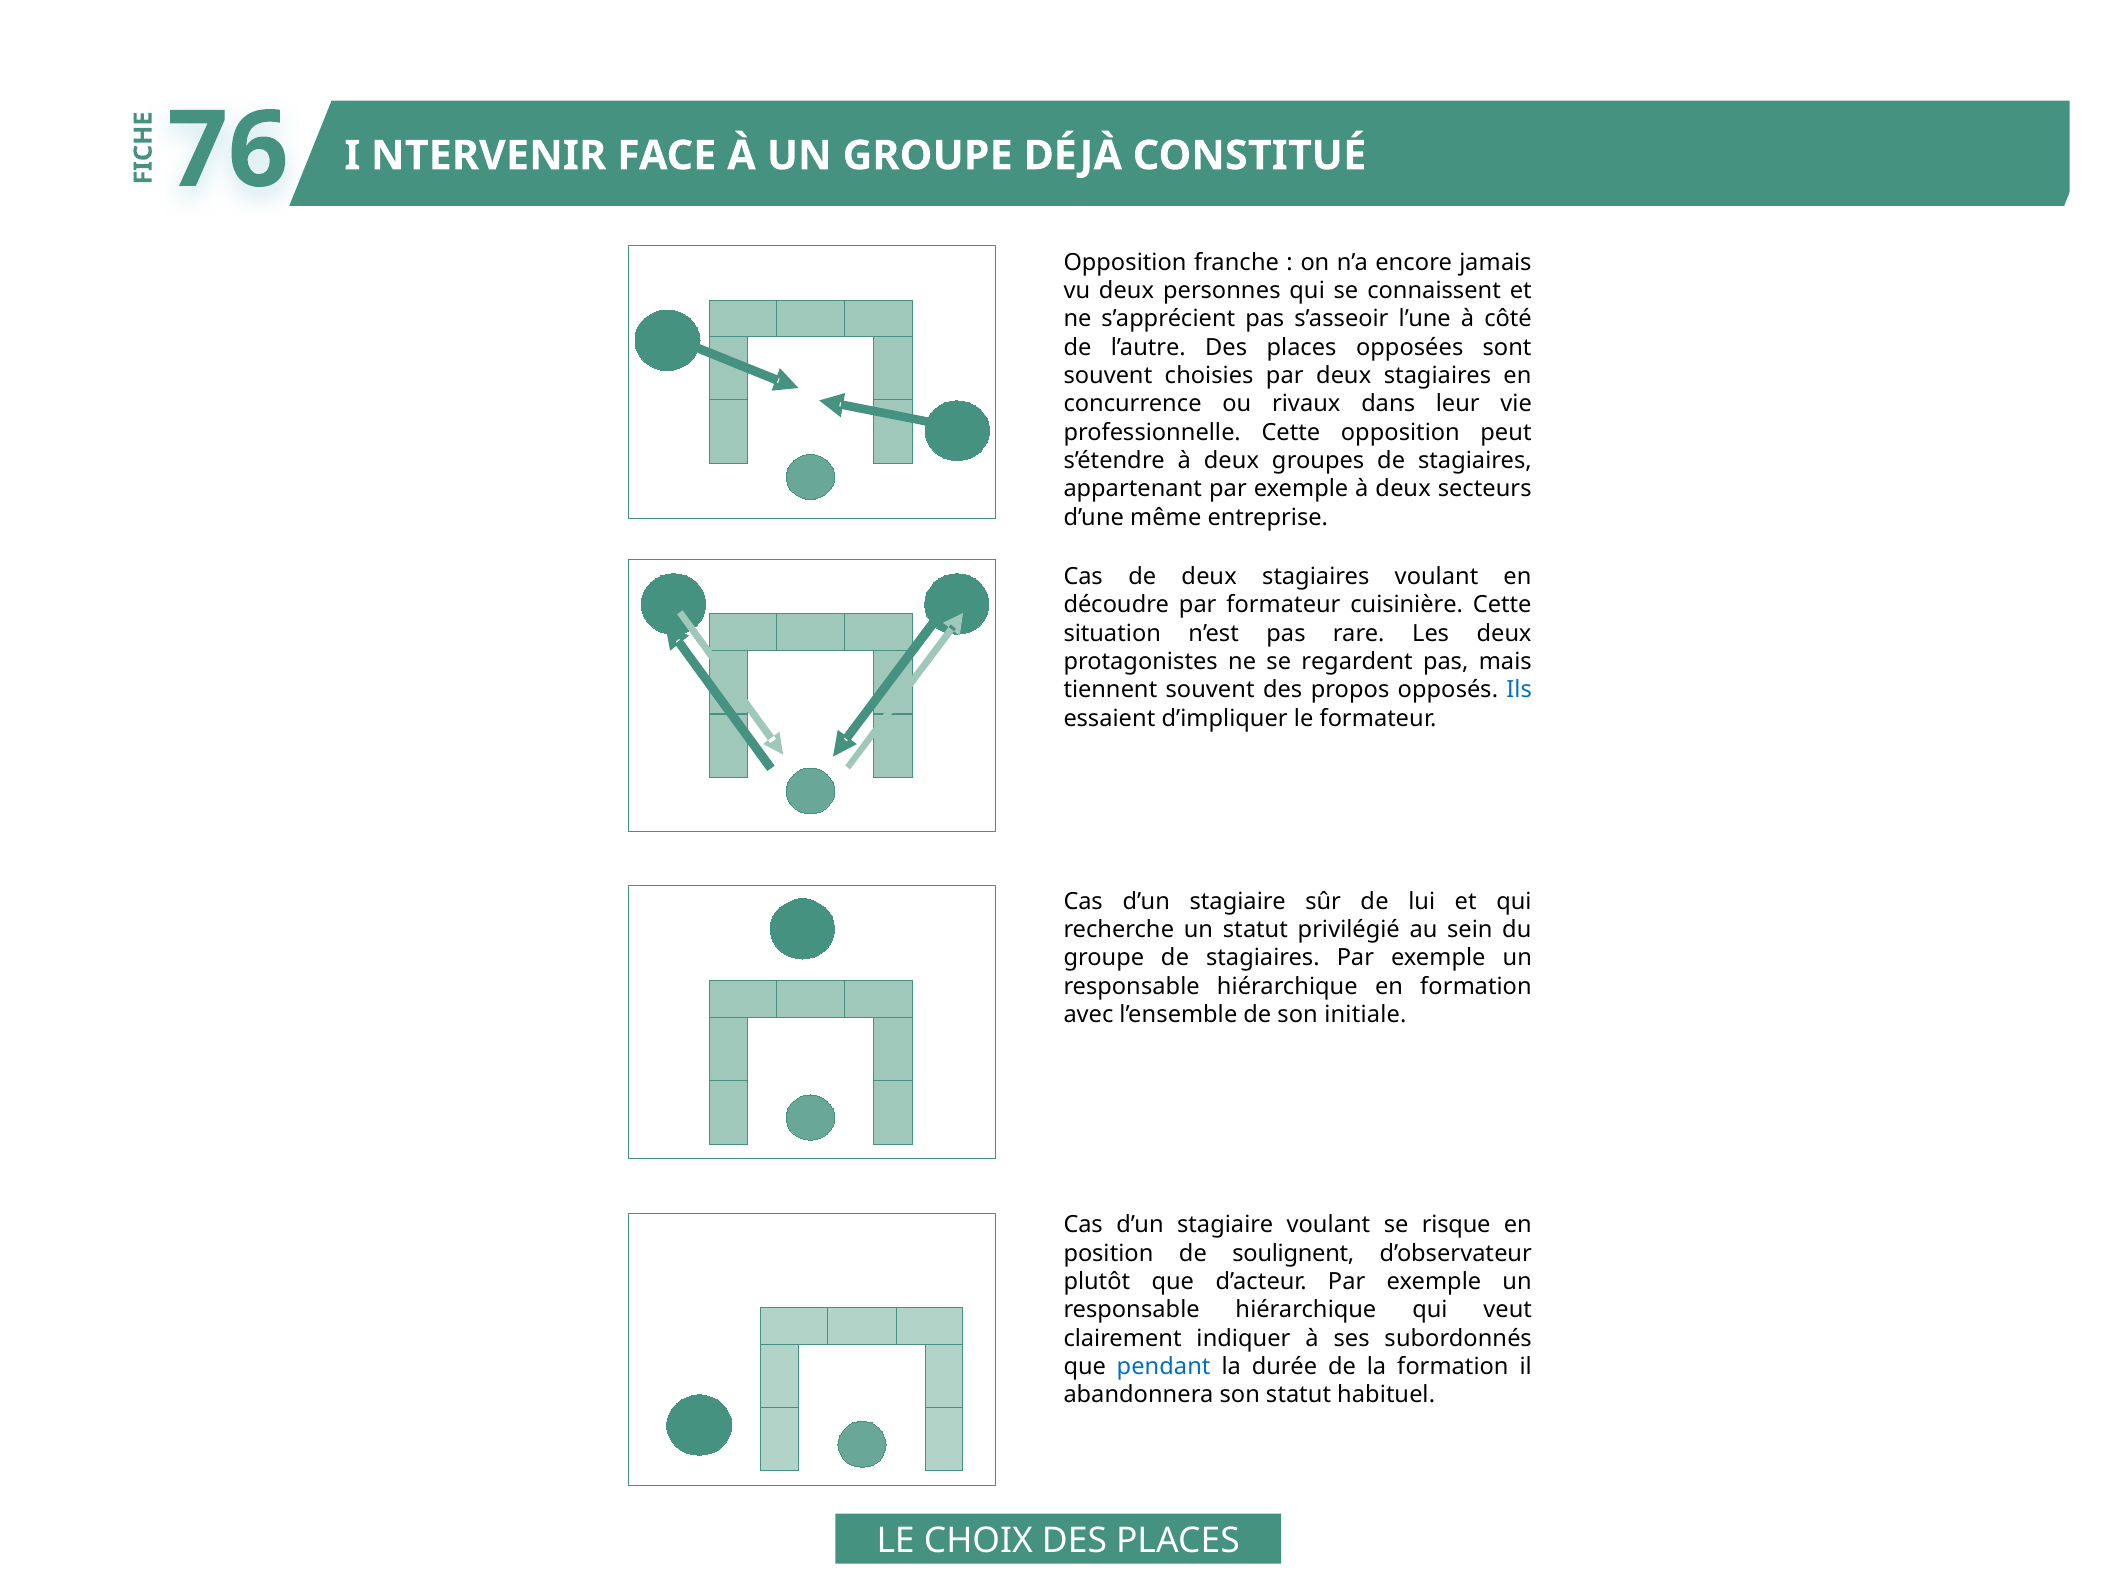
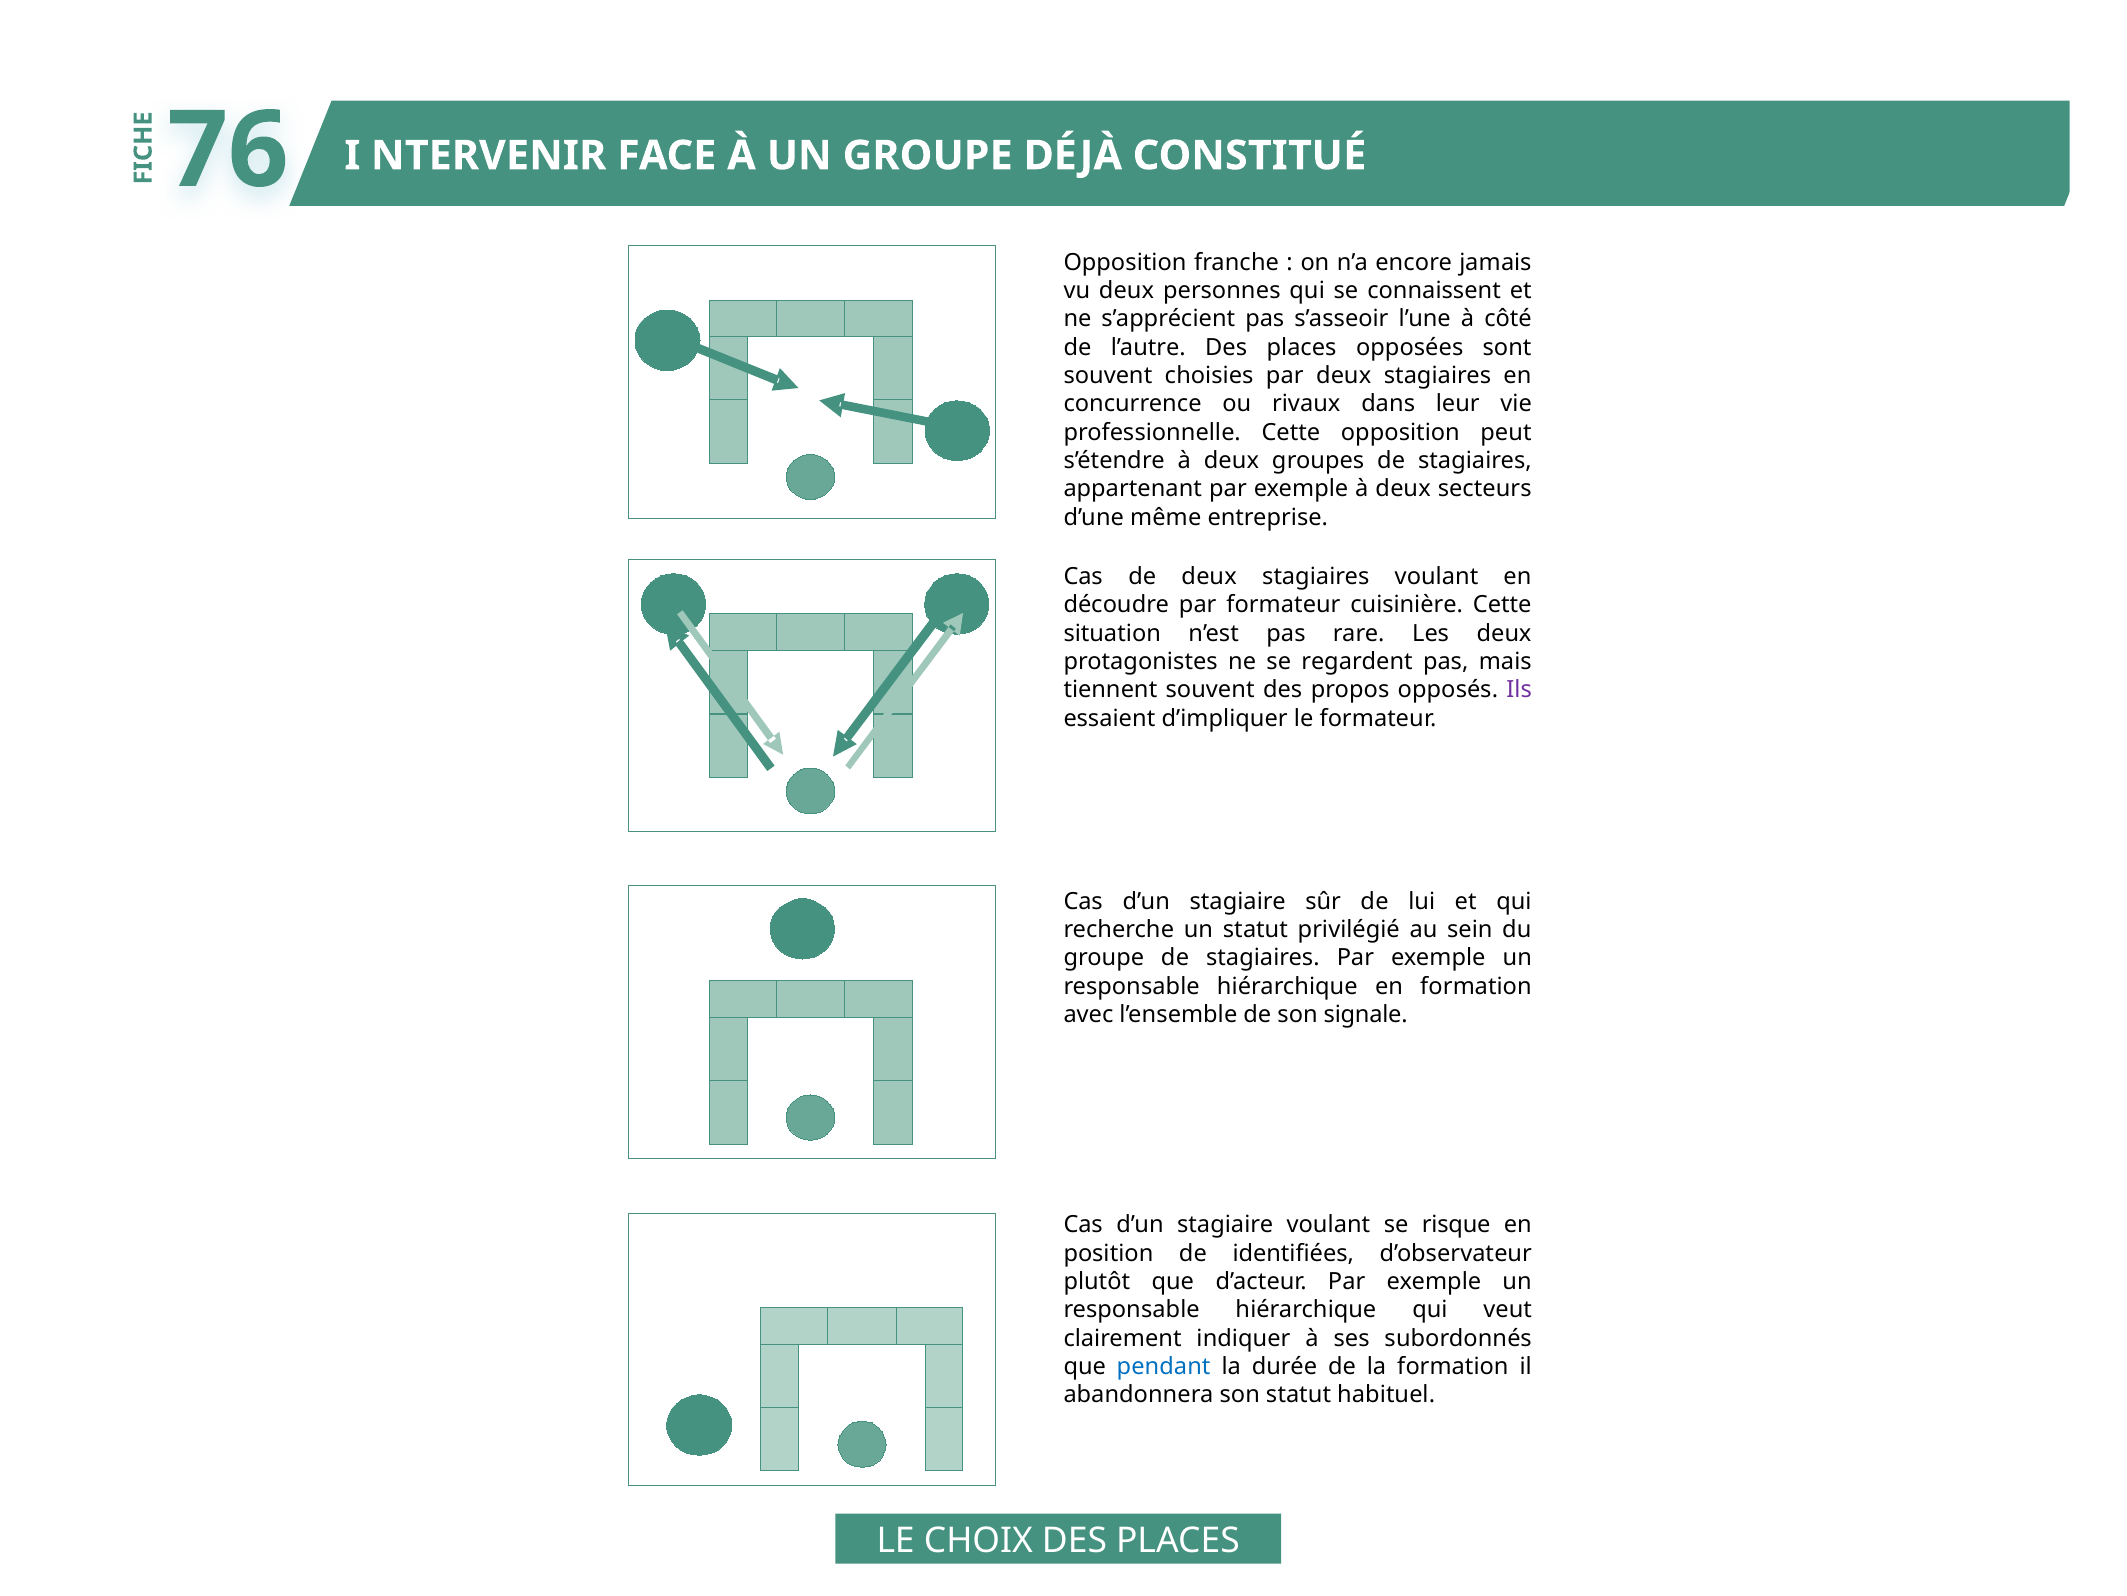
Ils colour: blue -> purple
initiale: initiale -> signale
soulignent: soulignent -> identifiées
